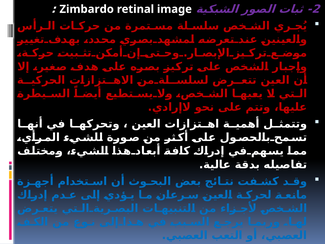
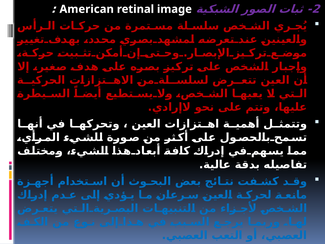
Zimbardo: Zimbardo -> American
